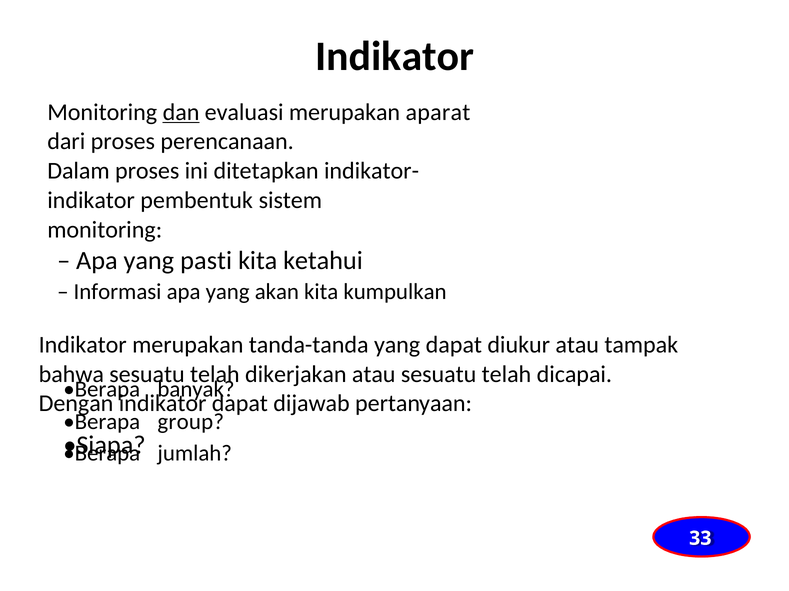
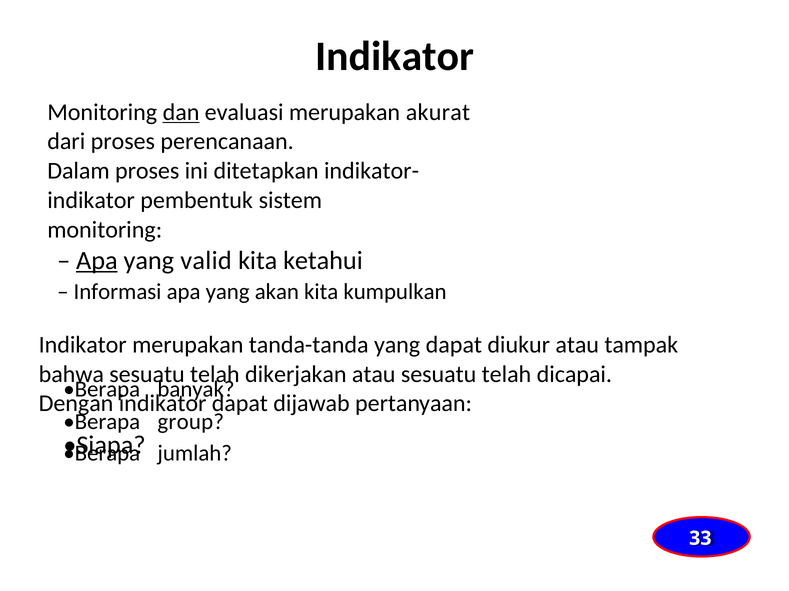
aparat: aparat -> akurat
Apa at (97, 261) underline: none -> present
pasti: pasti -> valid
